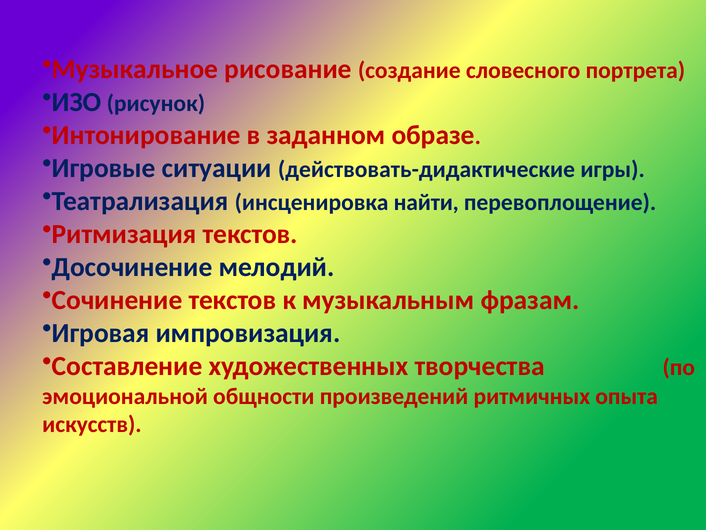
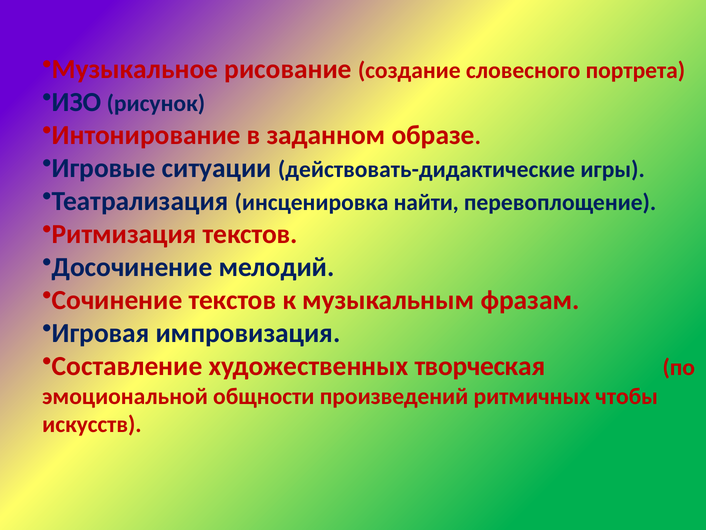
творчества: творчества -> творческая
опыта: опыта -> чтобы
